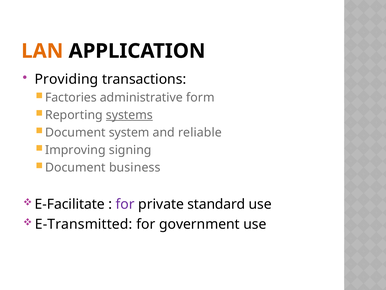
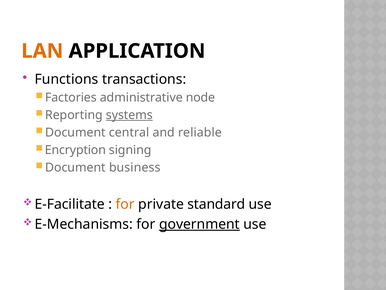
Providing: Providing -> Functions
form: form -> node
system: system -> central
Improving: Improving -> Encryption
for at (125, 204) colour: purple -> orange
E-Transmitted: E-Transmitted -> E-Mechanisms
government underline: none -> present
